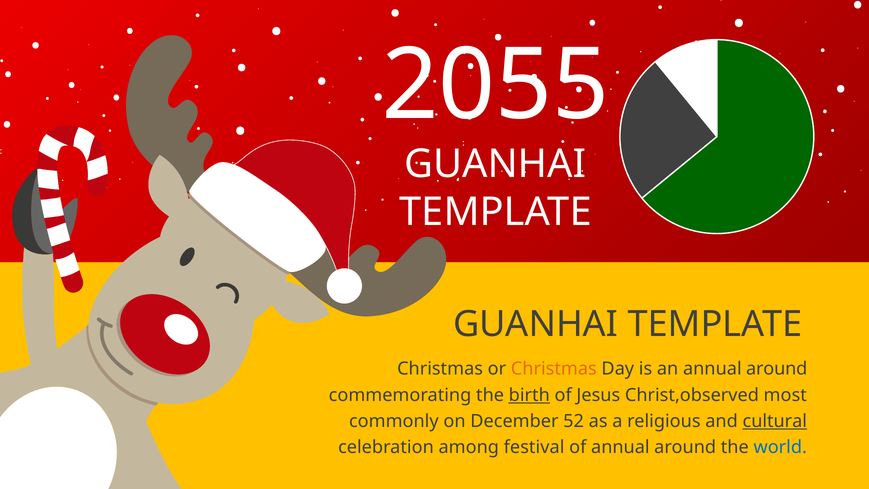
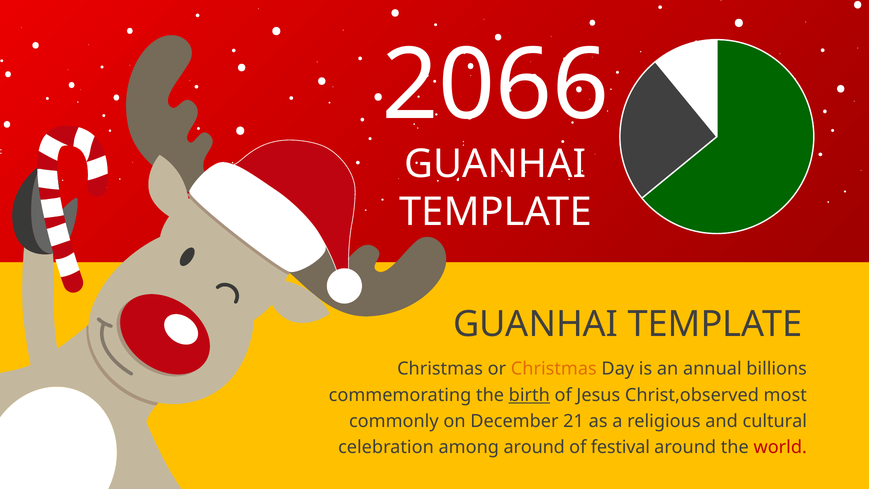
2055: 2055 -> 2066
an annual around: around -> billions
52: 52 -> 21
cultural underline: present -> none
among festival: festival -> around
of annual: annual -> festival
world colour: blue -> red
